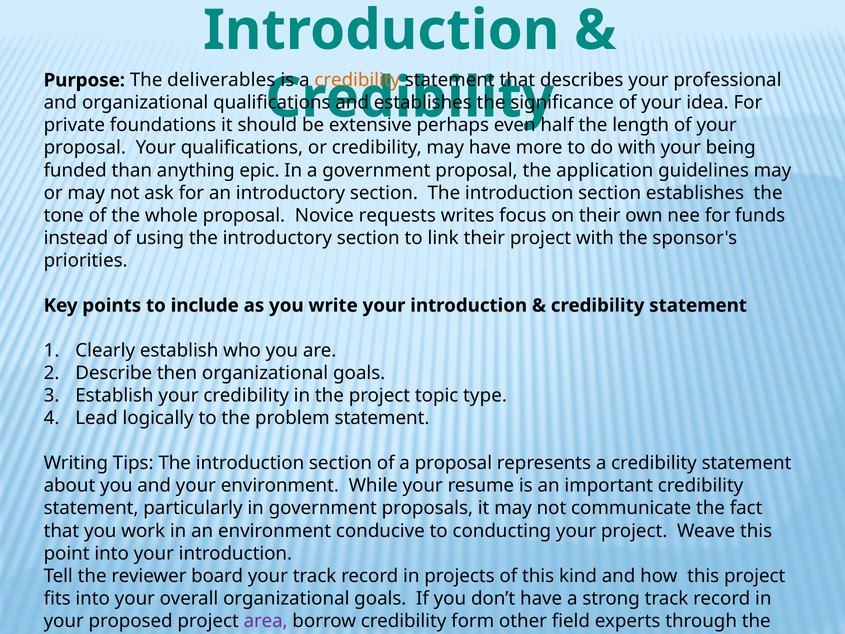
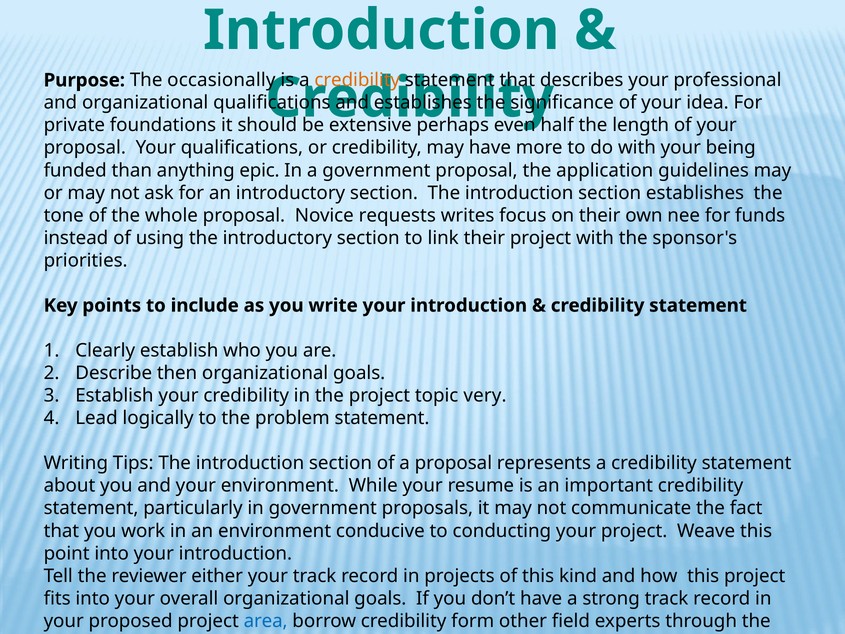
deliverables: deliverables -> occasionally
type: type -> very
board: board -> either
area colour: purple -> blue
